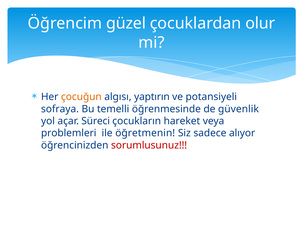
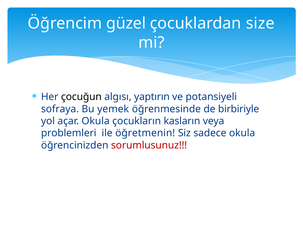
olur: olur -> size
çocuğun colour: orange -> black
temelli: temelli -> yemek
güvenlik: güvenlik -> birbiriyle
açar Süreci: Süreci -> Okula
hareket: hareket -> kasların
sadece alıyor: alıyor -> okula
